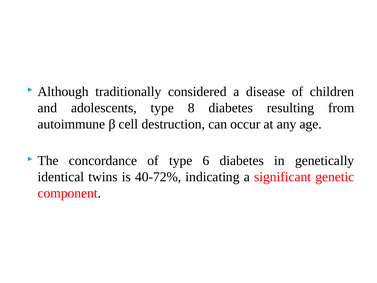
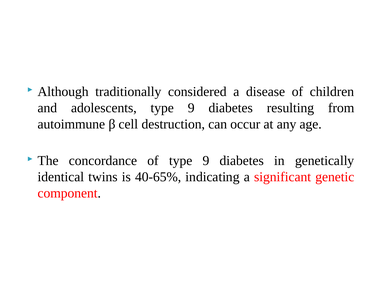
adolescents type 8: 8 -> 9
of type 6: 6 -> 9
40-72%: 40-72% -> 40-65%
